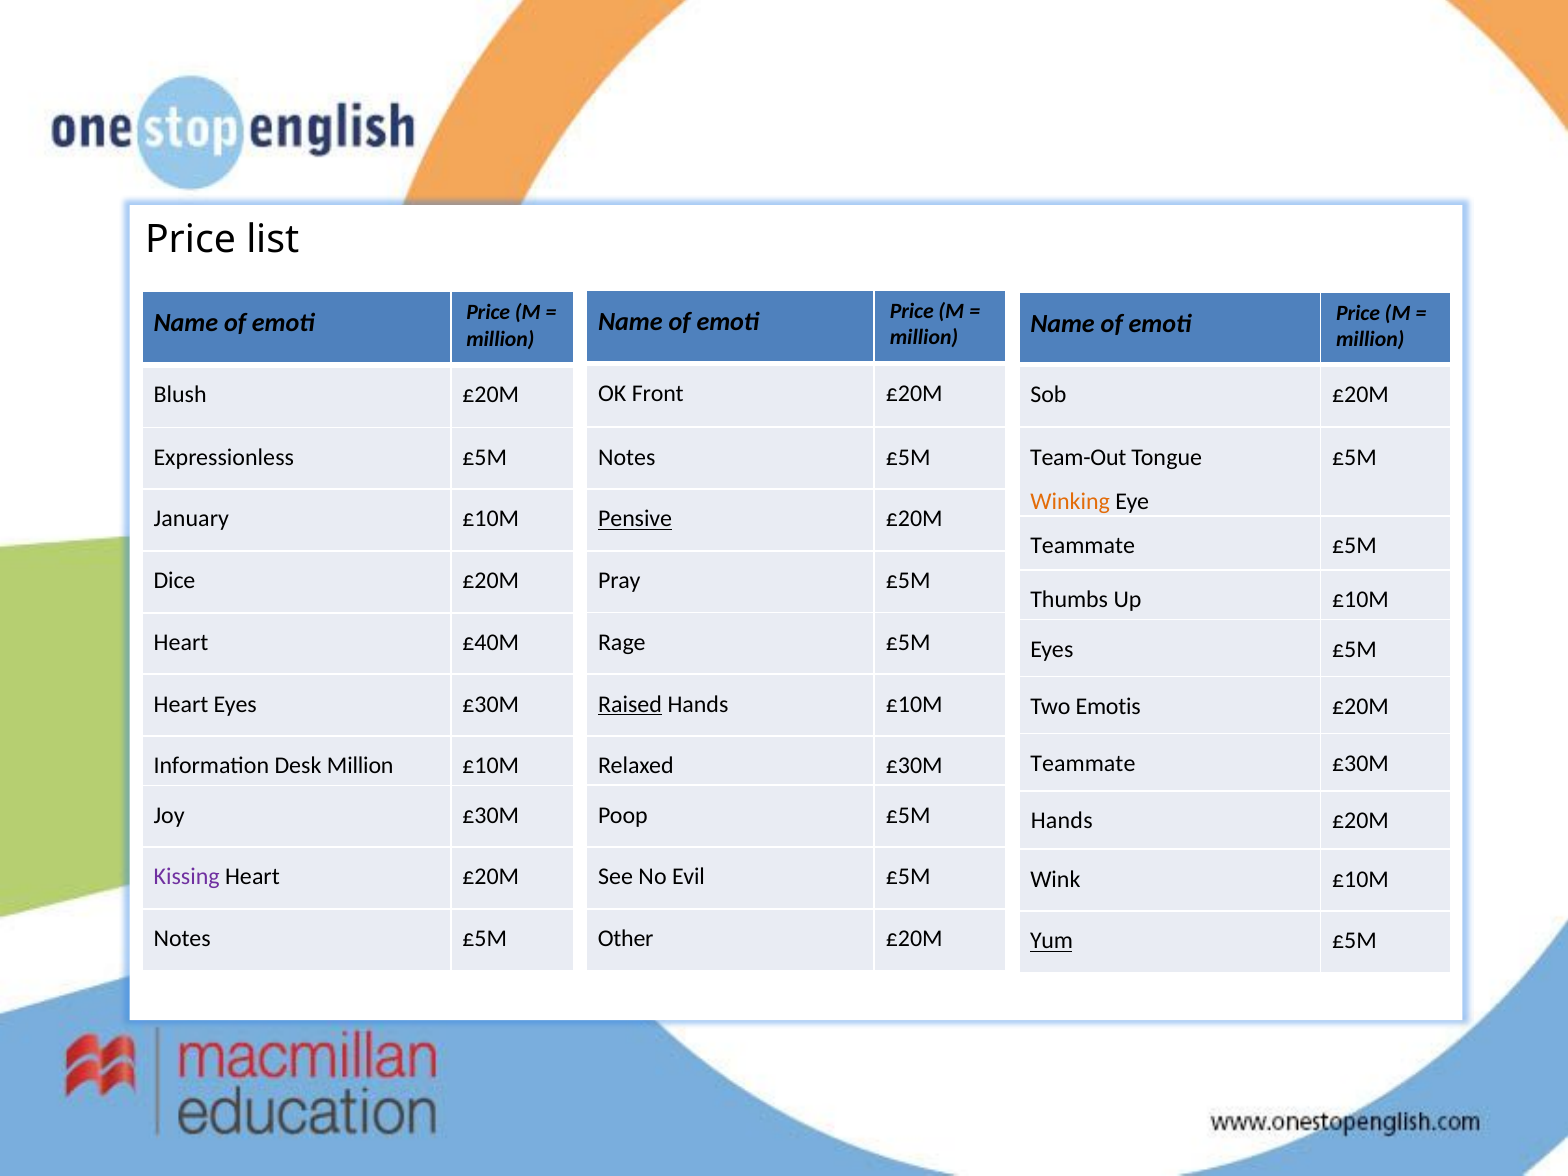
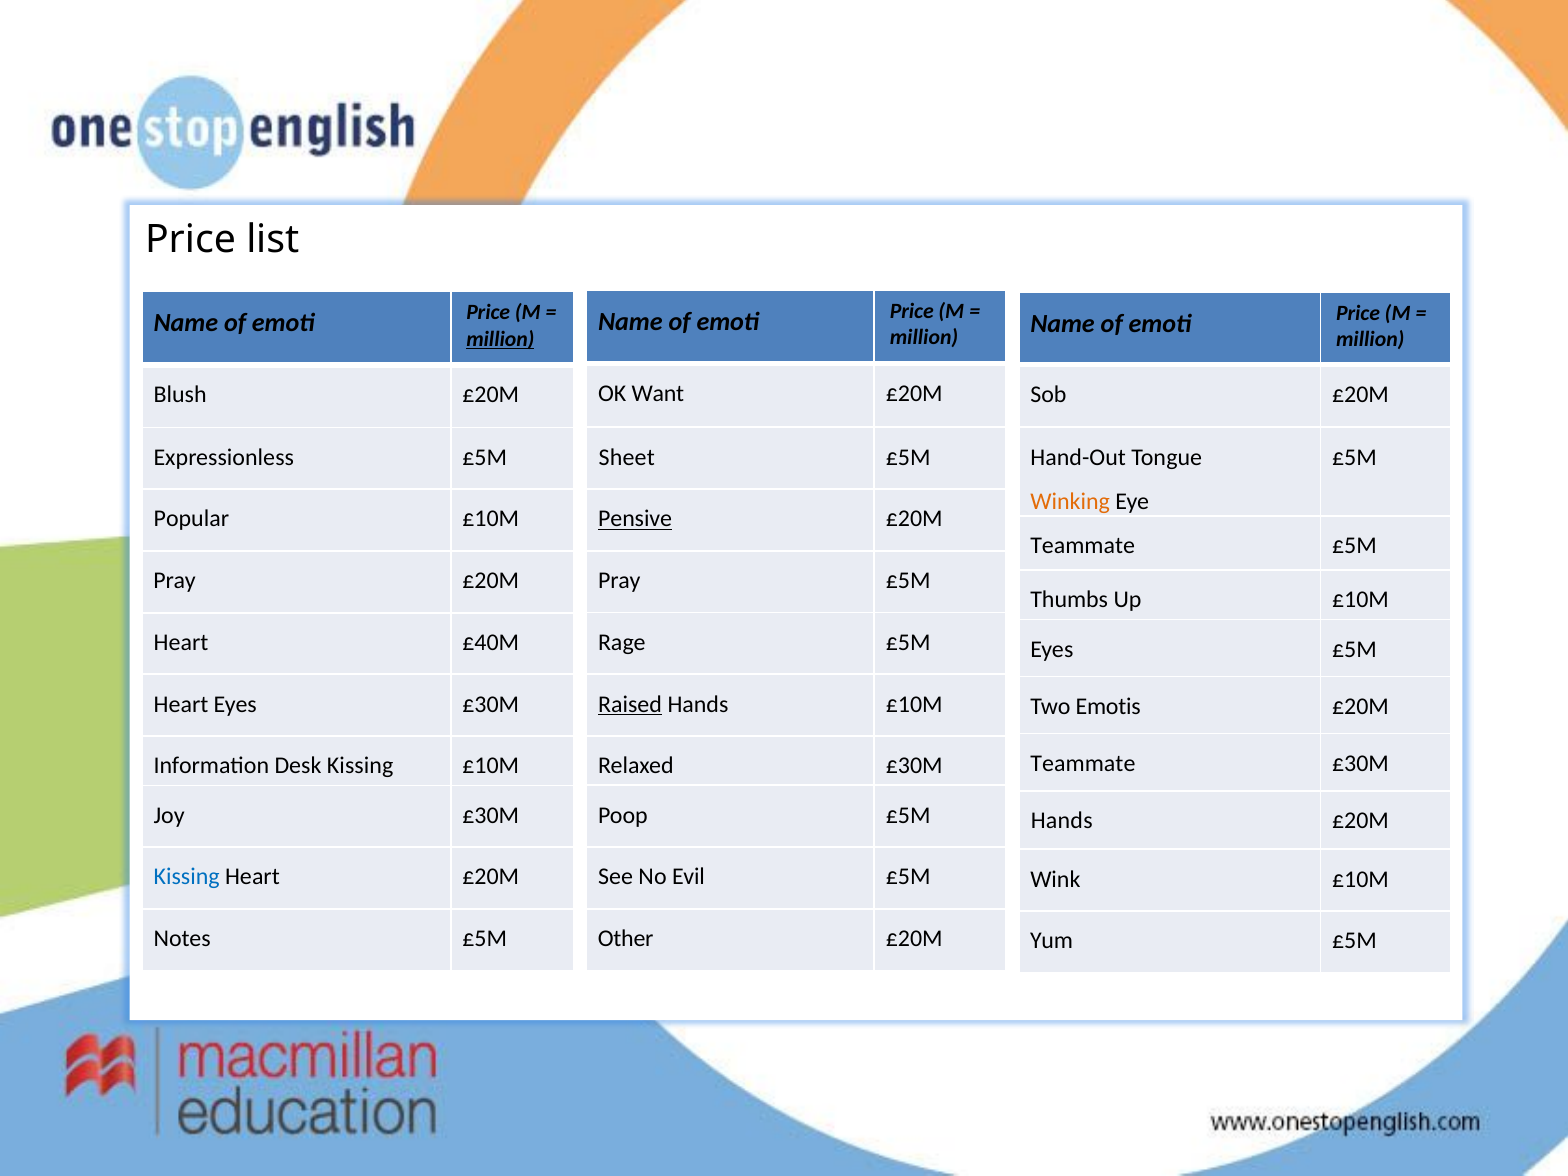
million at (500, 339) underline: none -> present
Front: Front -> Want
Notes at (627, 457): Notes -> Sheet
Team-Out: Team-Out -> Hand-Out
January: January -> Popular
Dice at (175, 581): Dice -> Pray
Desk Million: Million -> Kissing
Kissing at (187, 877) colour: purple -> blue
Yum underline: present -> none
